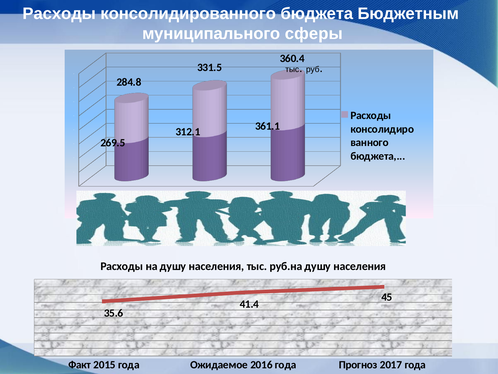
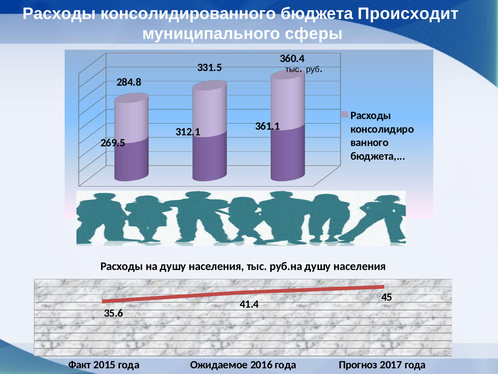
Бюджетным: Бюджетным -> Происходит
